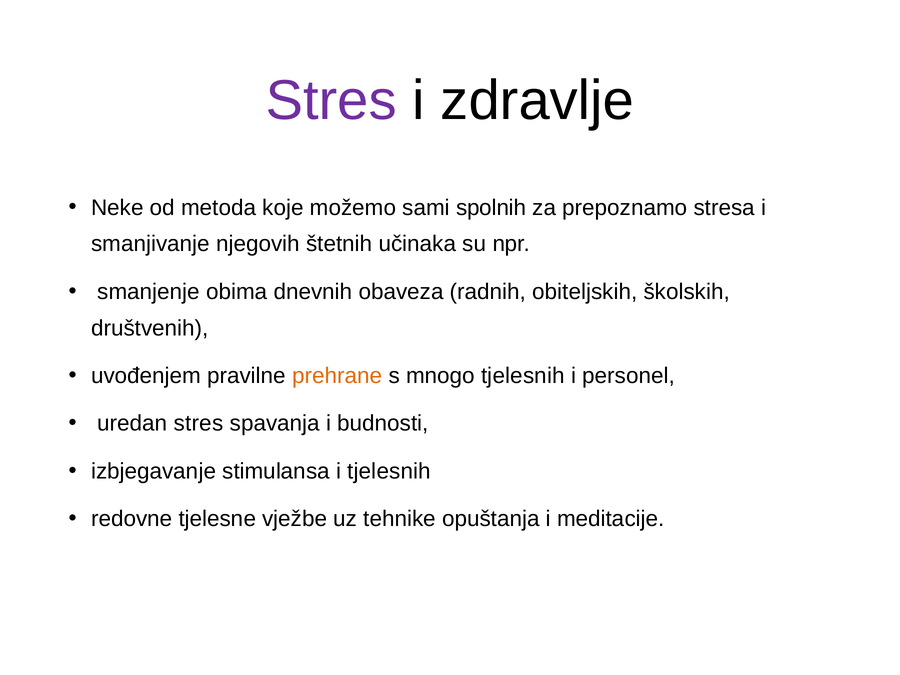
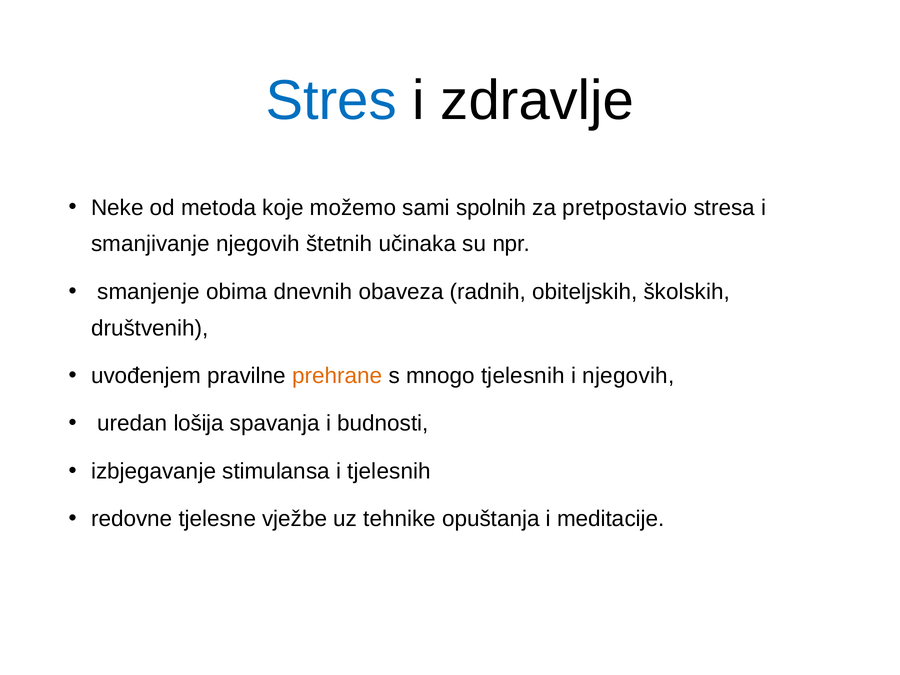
Stres at (331, 101) colour: purple -> blue
prepoznamo: prepoznamo -> pretpostavio
i personel: personel -> njegovih
uredan stres: stres -> lošija
